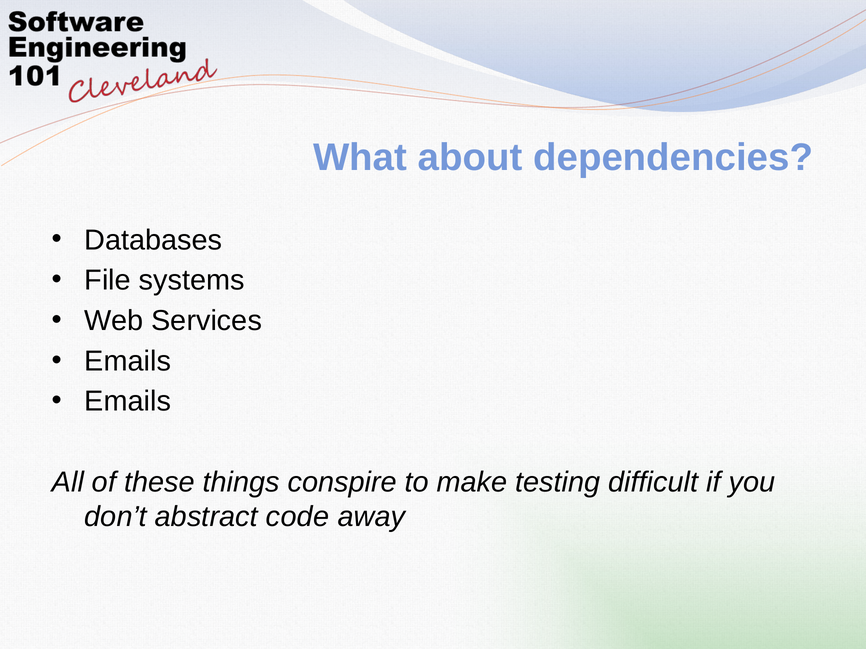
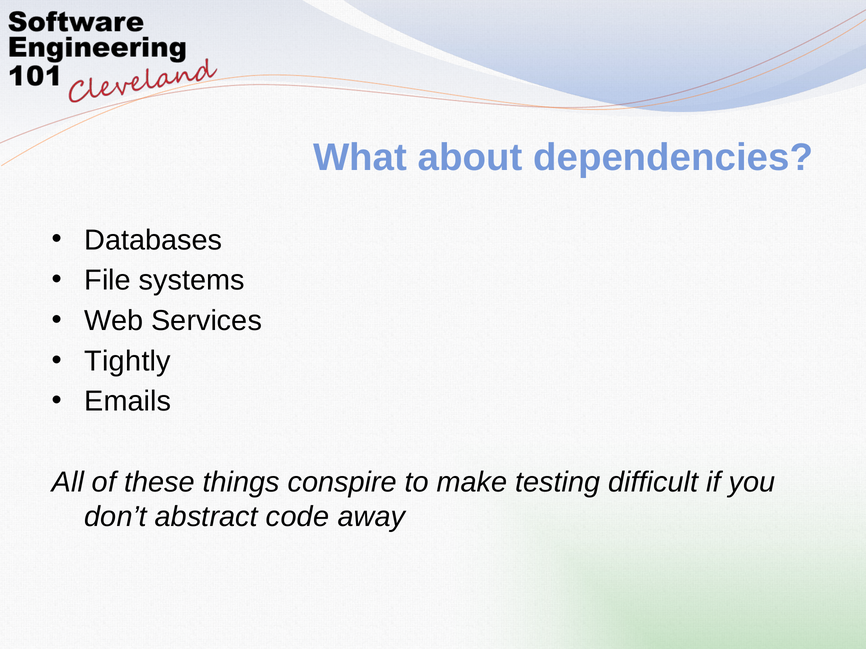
Emails at (128, 361): Emails -> Tightly
